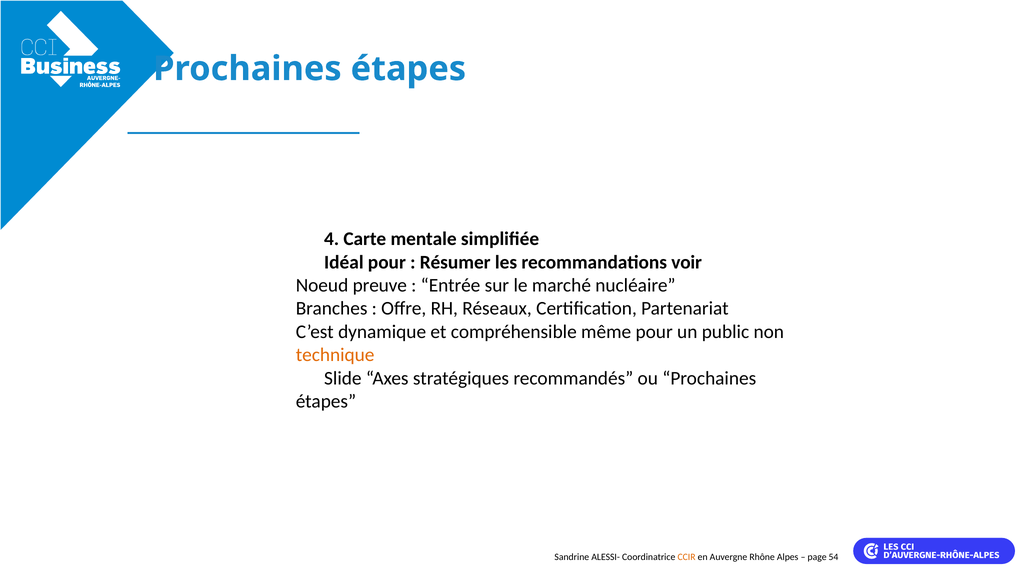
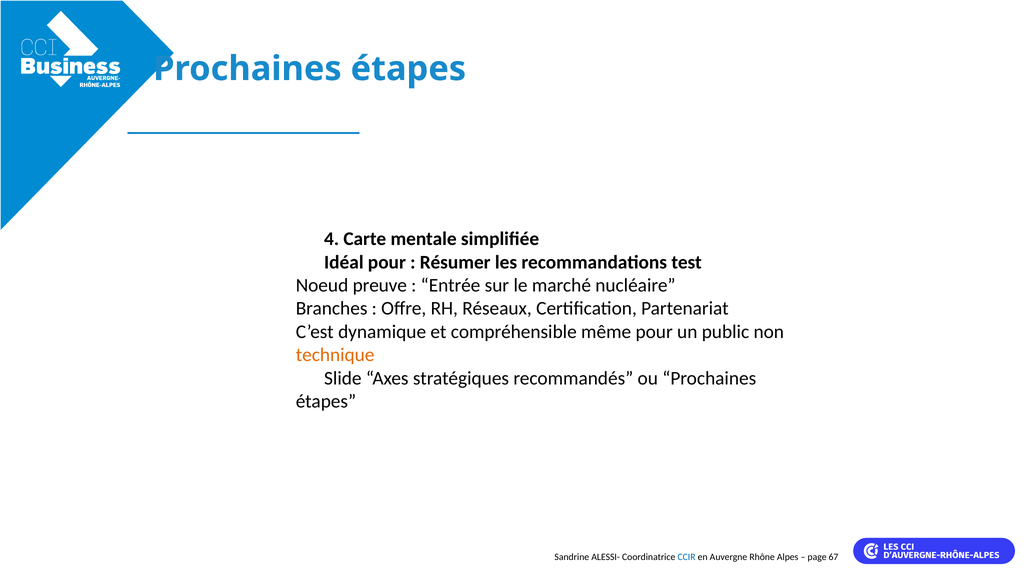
voir: voir -> test
CCIR colour: orange -> blue
54: 54 -> 67
